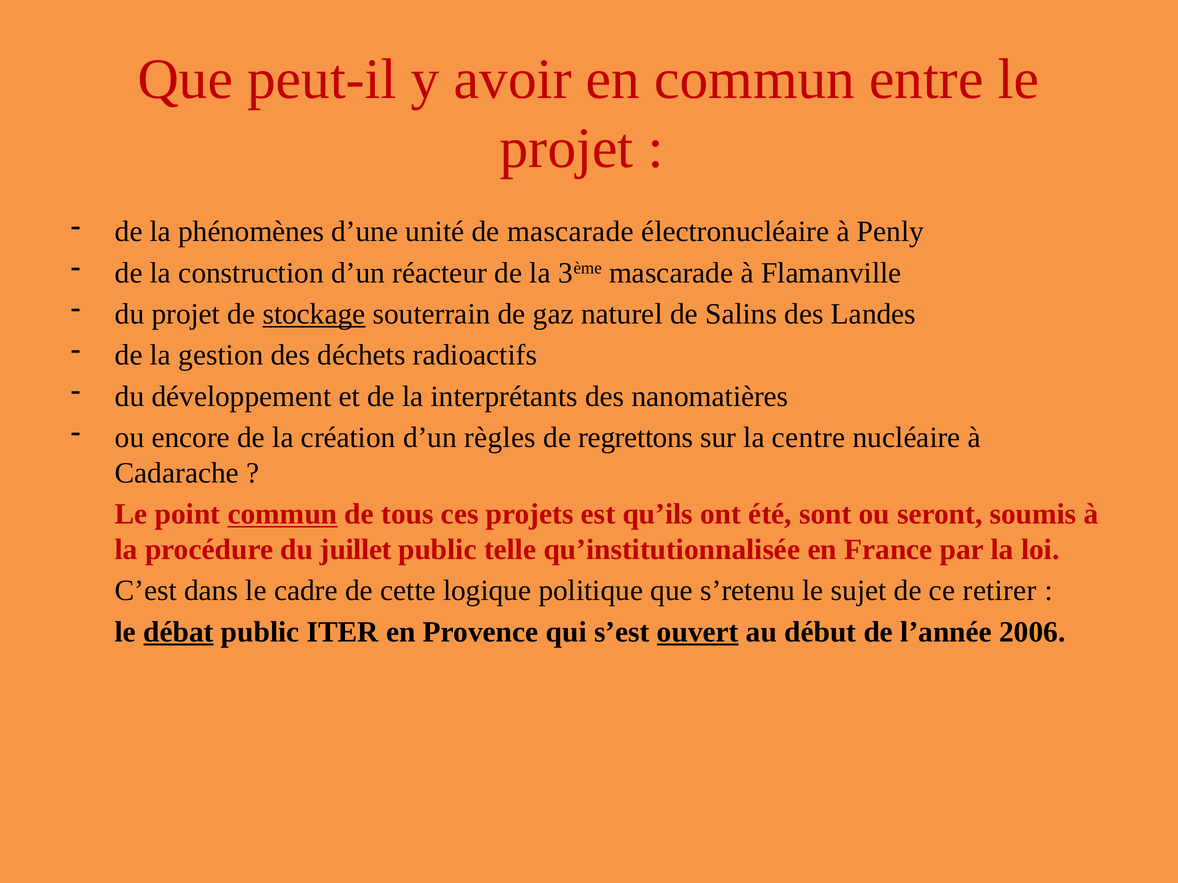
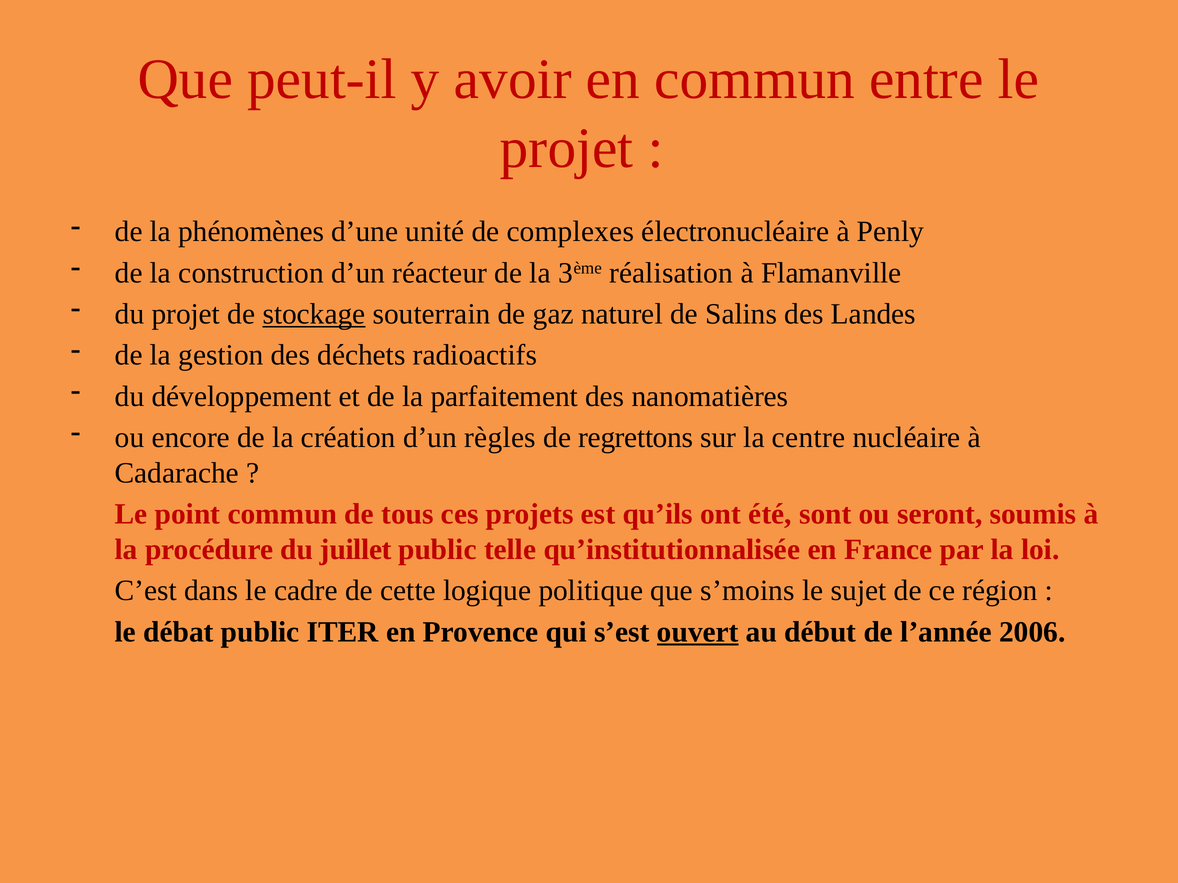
de mascarade: mascarade -> complexes
3ème mascarade: mascarade -> réalisation
interprétants: interprétants -> parfaitement
commun at (282, 514) underline: present -> none
s’retenu: s’retenu -> s’moins
retirer: retirer -> région
débat underline: present -> none
